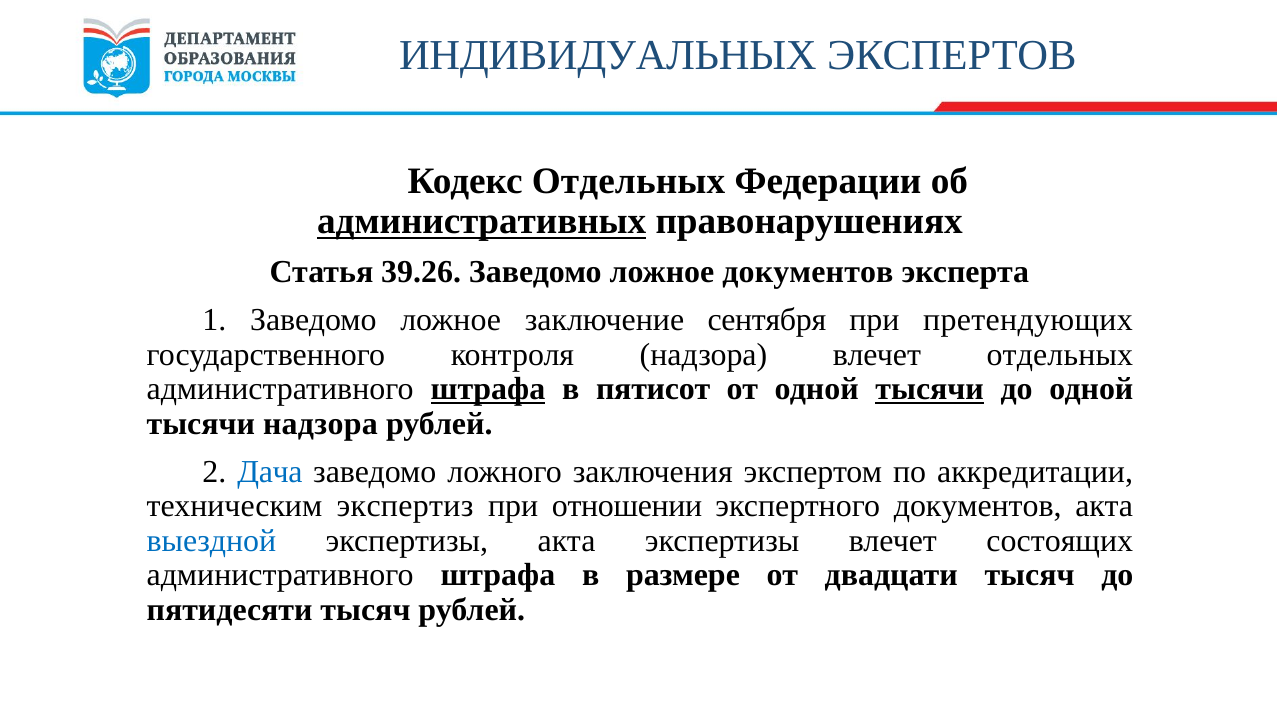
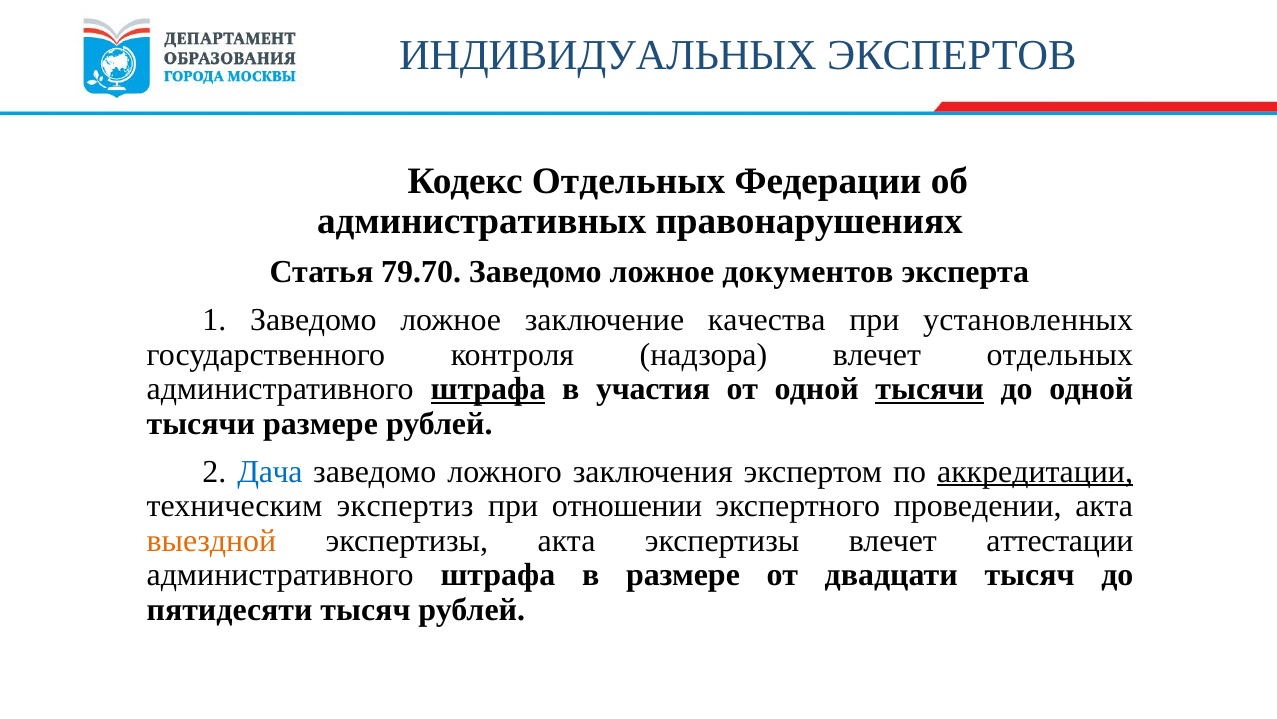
административных underline: present -> none
39.26: 39.26 -> 79.70
сентября: сентября -> качества
претендующих: претендующих -> установленных
пятисот: пятисот -> участия
тысячи надзора: надзора -> размере
аккредитации underline: none -> present
экспертного документов: документов -> проведении
выездной colour: blue -> orange
состоящих: состоящих -> аттестации
